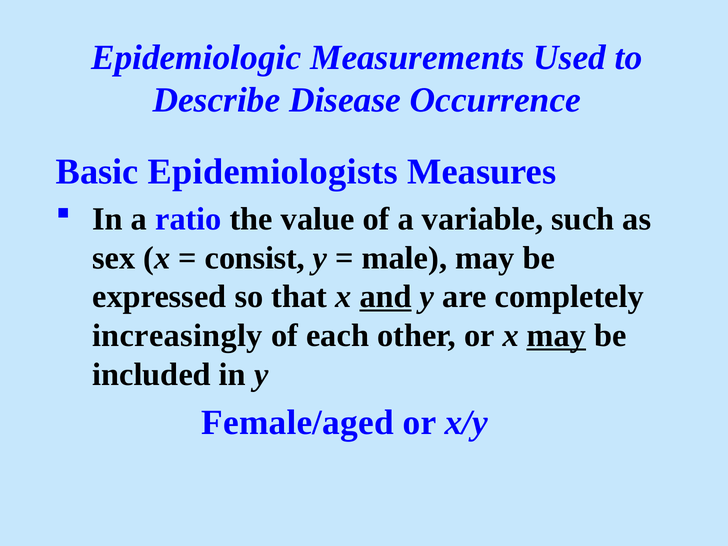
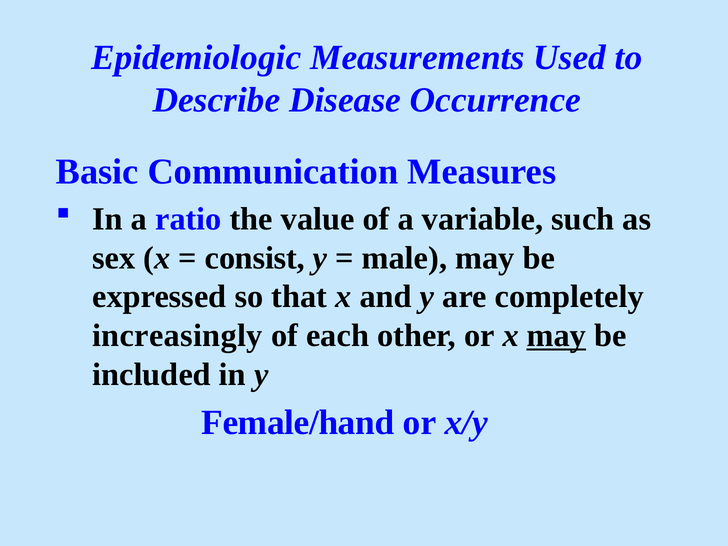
Epidemiologists: Epidemiologists -> Communication
and underline: present -> none
Female/aged: Female/aged -> Female/hand
